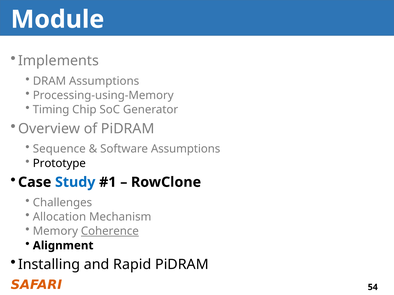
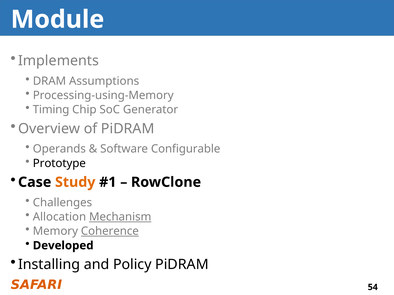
Sequence: Sequence -> Operands
Software Assumptions: Assumptions -> Configurable
Study colour: blue -> orange
Mechanism underline: none -> present
Alignment: Alignment -> Developed
Rapid: Rapid -> Policy
